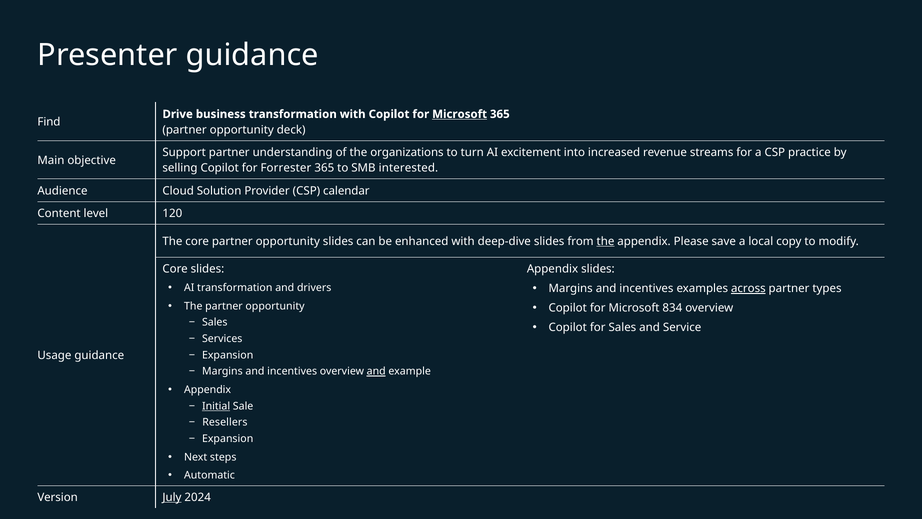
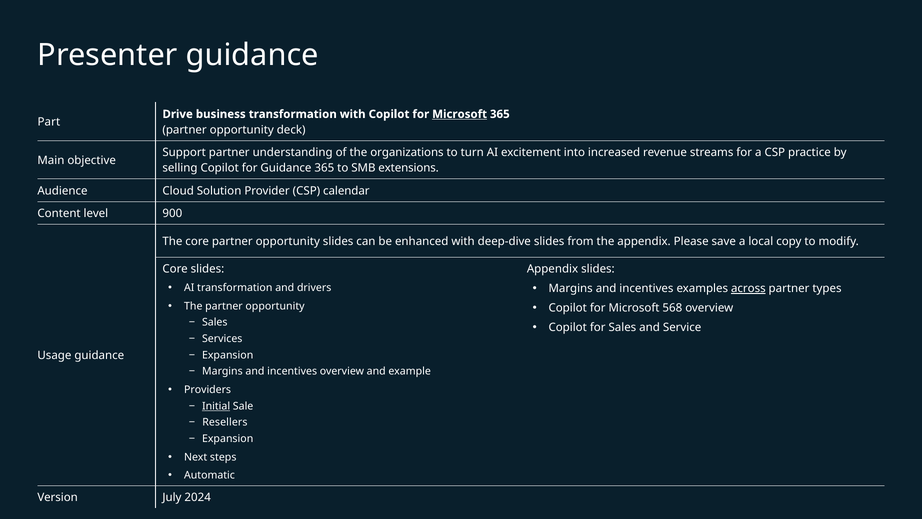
Find: Find -> Part
for Forrester: Forrester -> Guidance
interested: interested -> extensions
120: 120 -> 900
the at (605, 241) underline: present -> none
834: 834 -> 568
and at (376, 371) underline: present -> none
Appendix at (208, 389): Appendix -> Providers
July underline: present -> none
